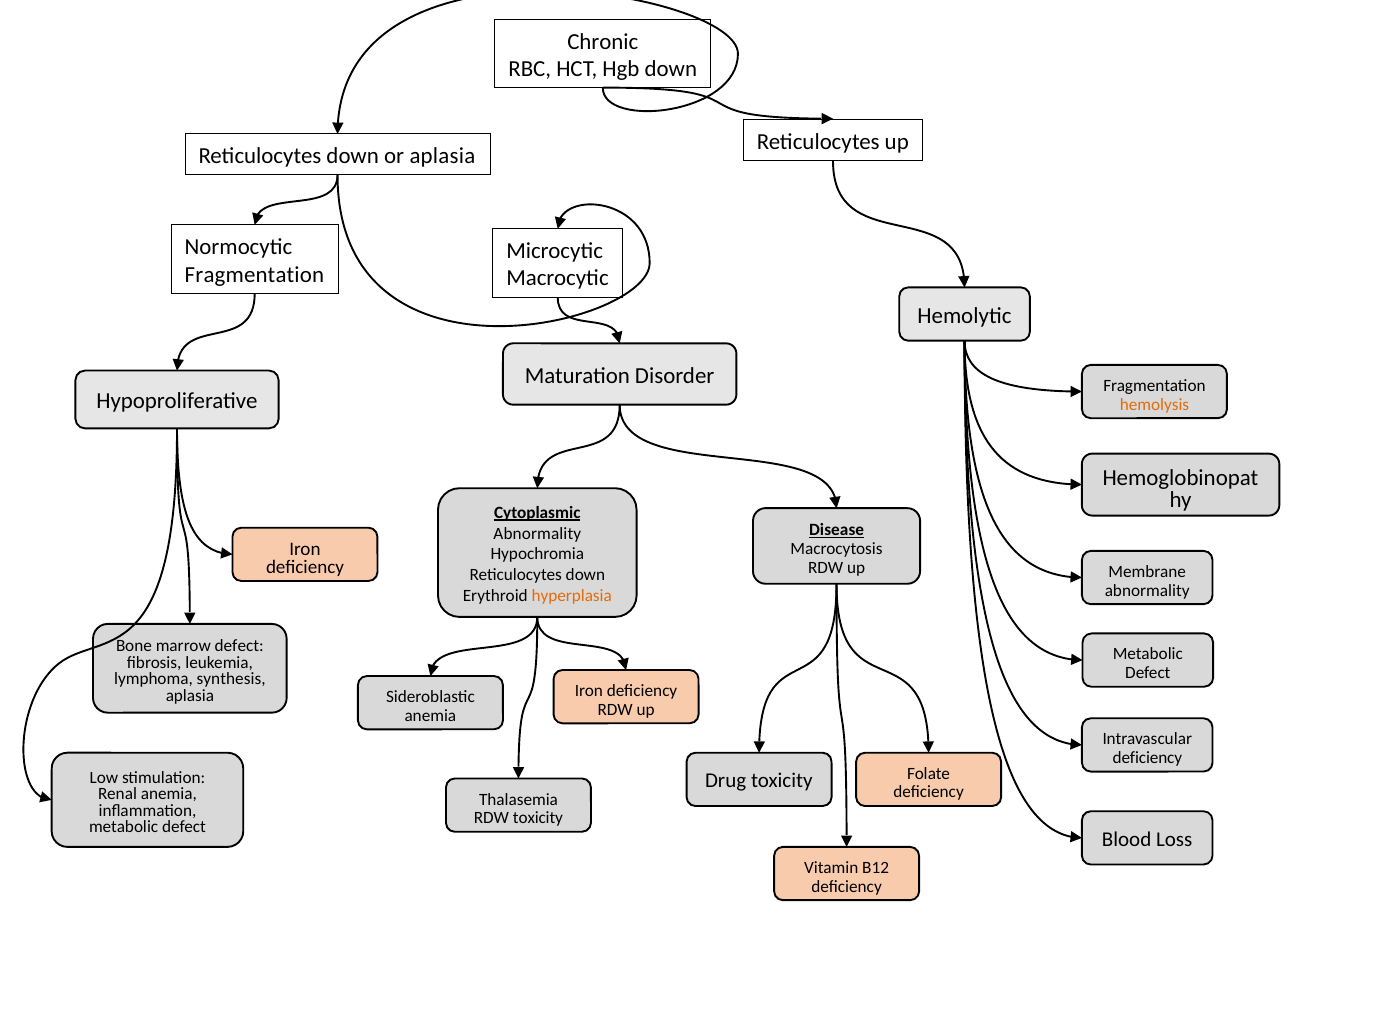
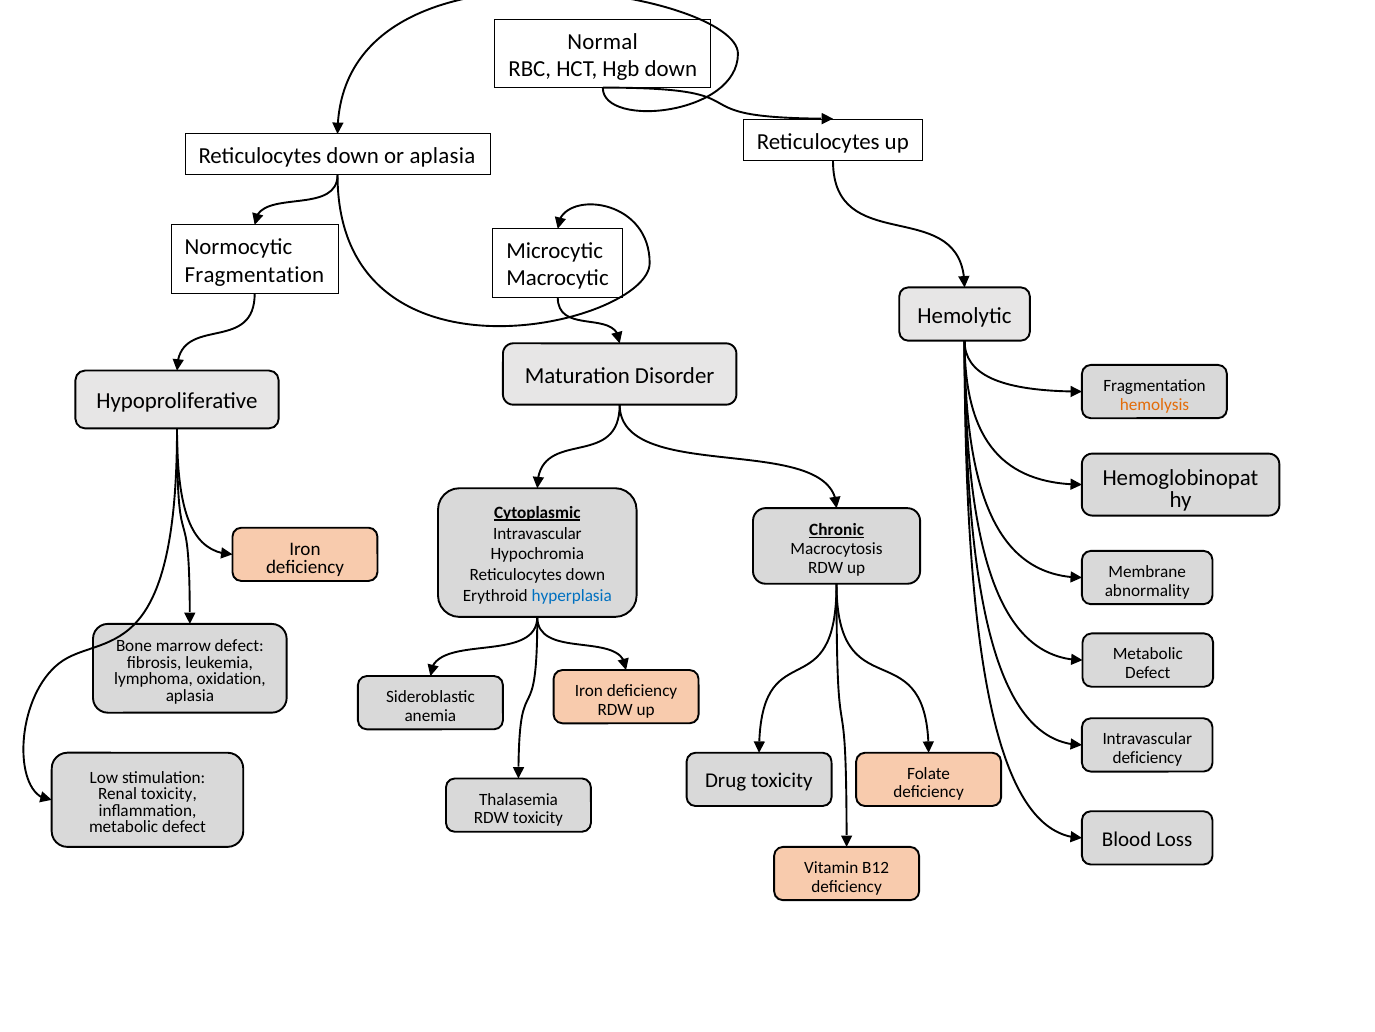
Chronic: Chronic -> Normal
Disease: Disease -> Chronic
Abnormality at (537, 533): Abnormality -> Intravascular
hyperplasia colour: orange -> blue
synthesis: synthesis -> oxidation
Renal anemia: anemia -> toxicity
